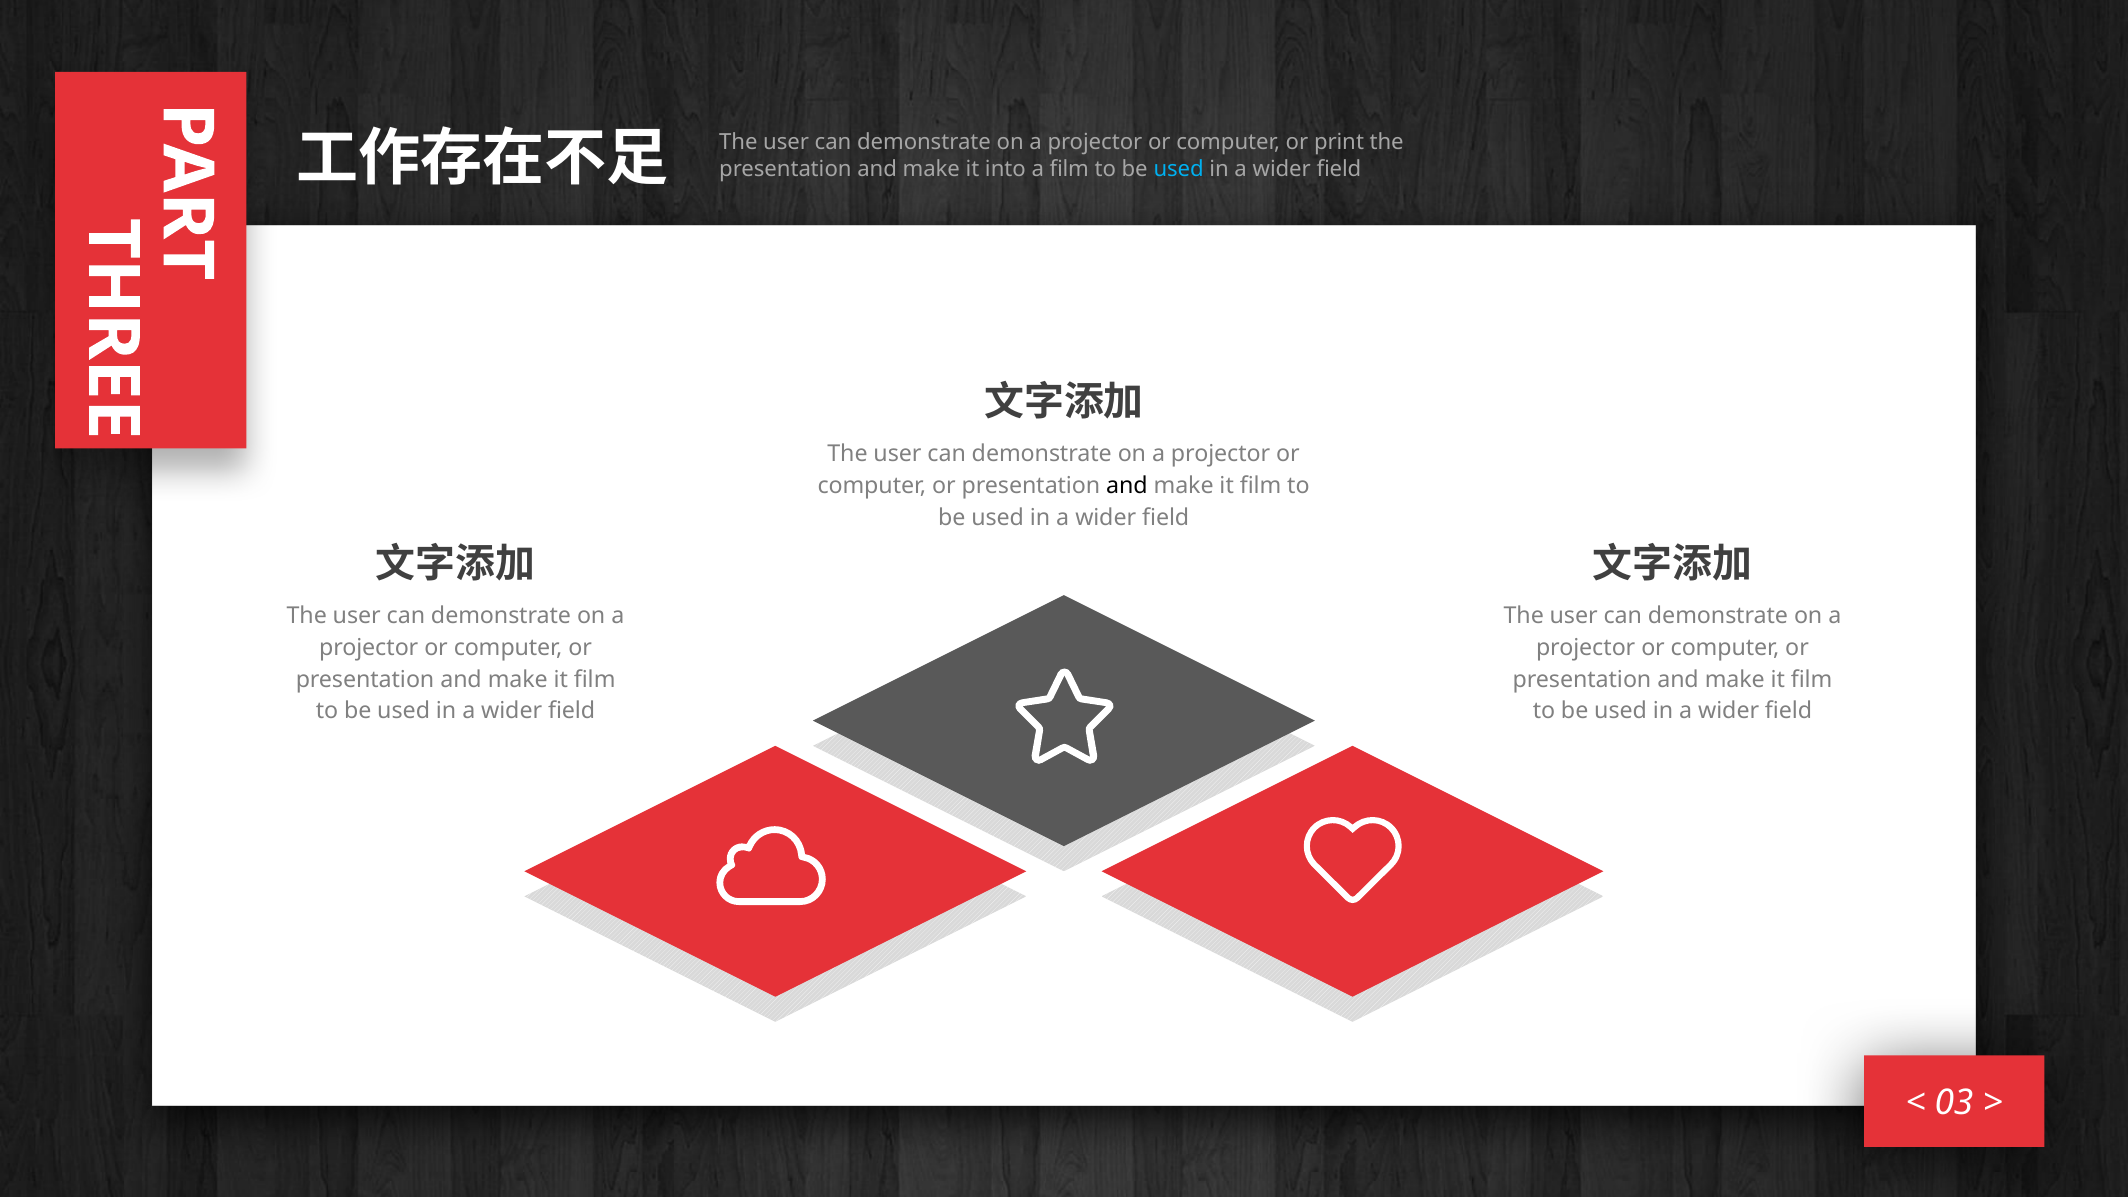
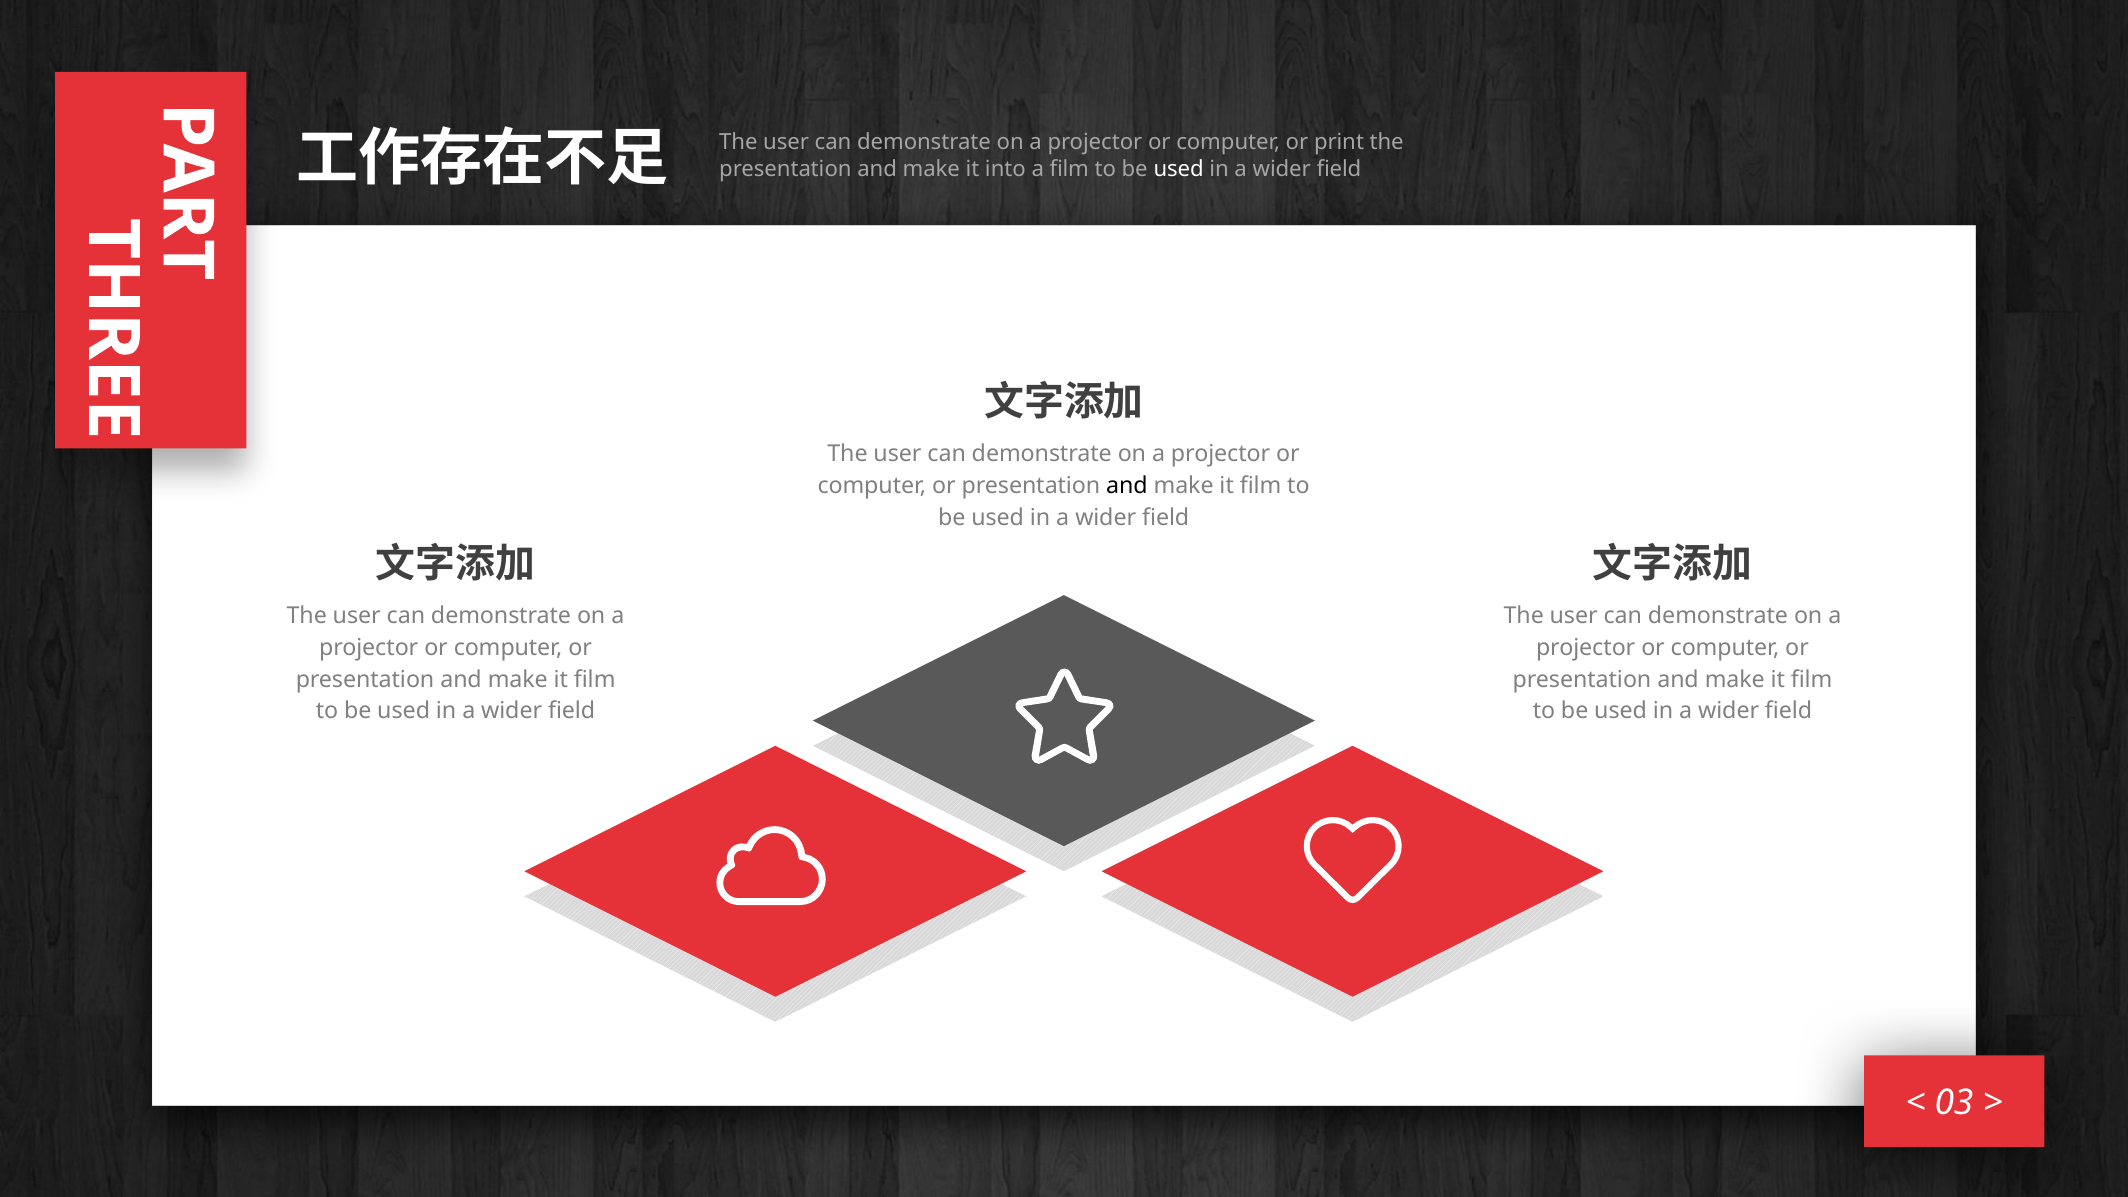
used at (1179, 169) colour: light blue -> white
